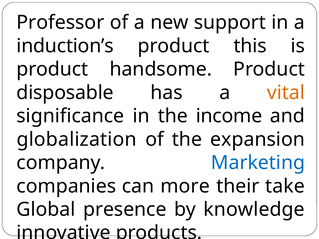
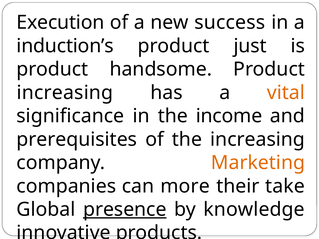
Professor: Professor -> Execution
support: support -> success
this: this -> just
disposable at (65, 93): disposable -> increasing
globalization: globalization -> prerequisites
the expansion: expansion -> increasing
Marketing colour: blue -> orange
presence underline: none -> present
